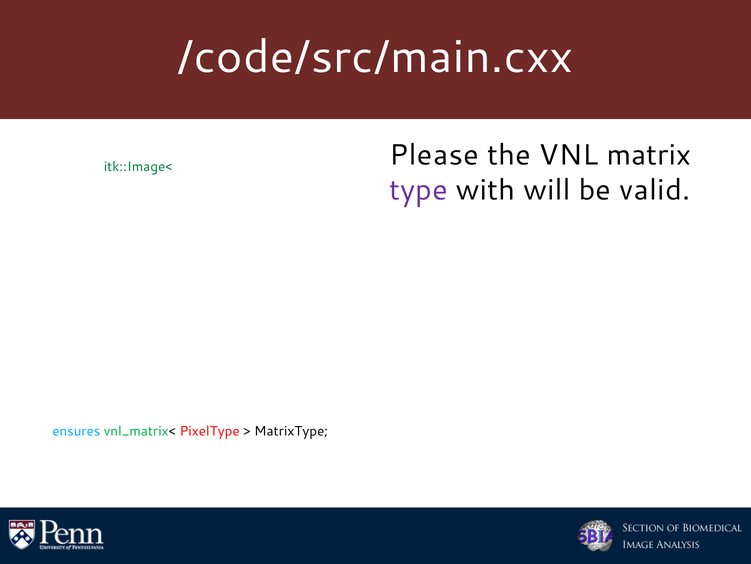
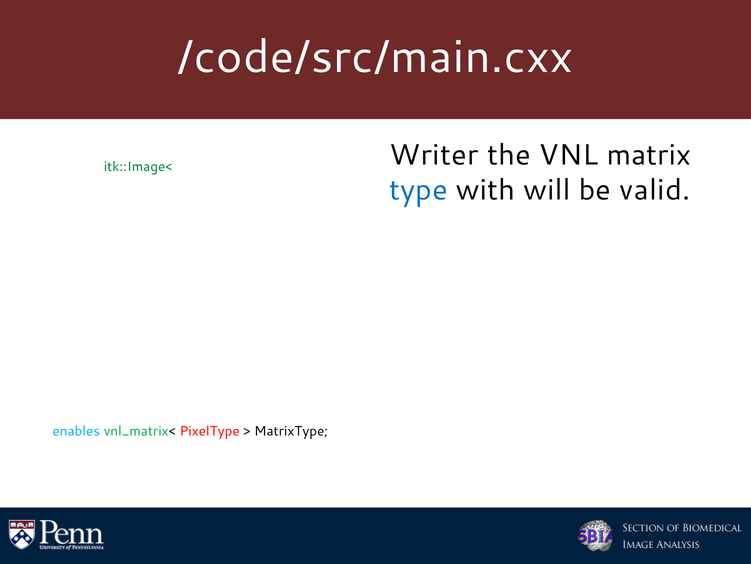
Please: Please -> Writer
type colour: purple -> blue
ensures: ensures -> enables
